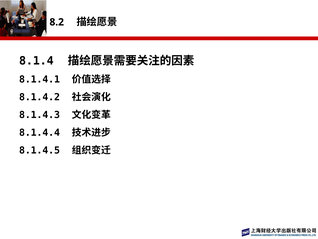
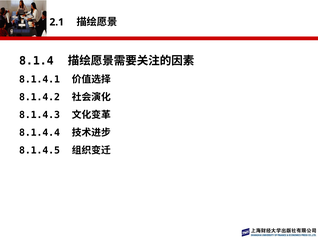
8.2: 8.2 -> 2.1
